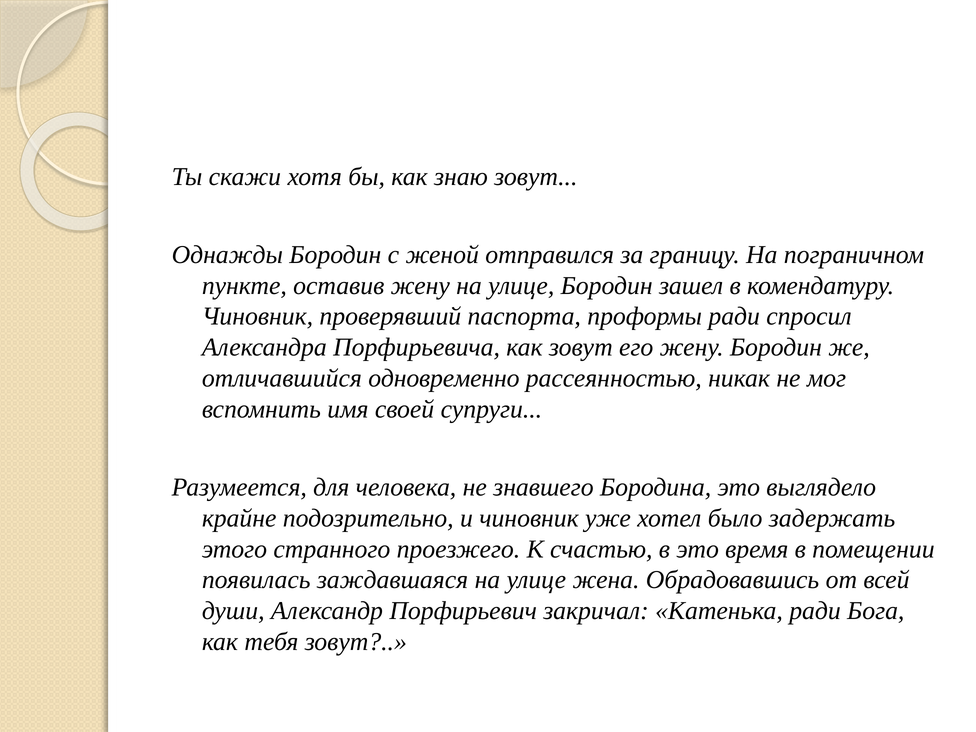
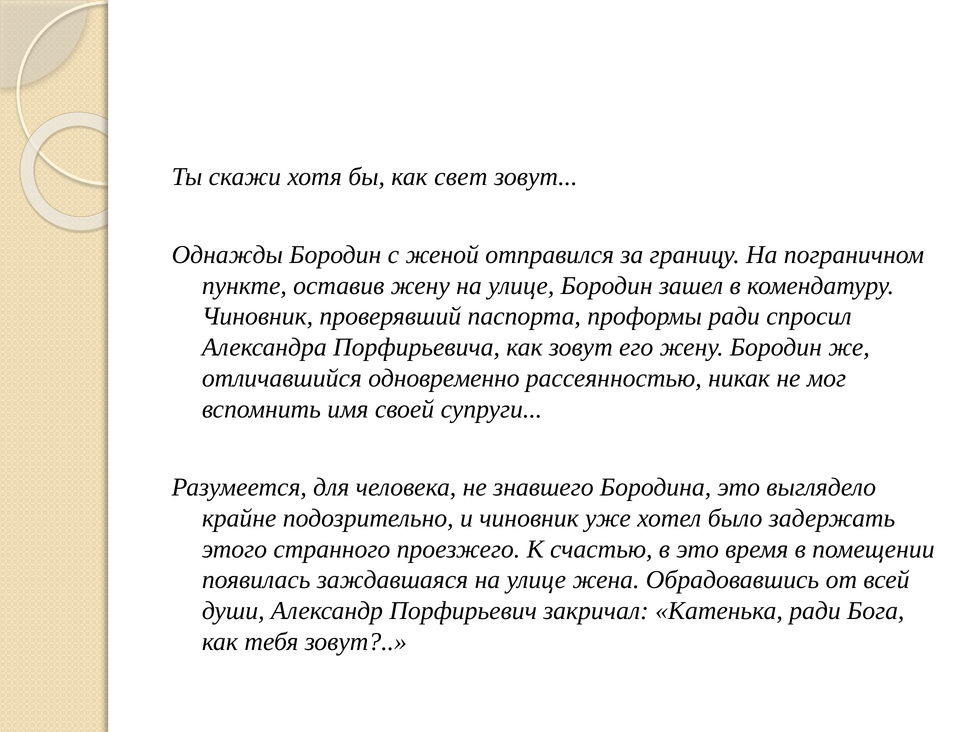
знаю: знаю -> свет
